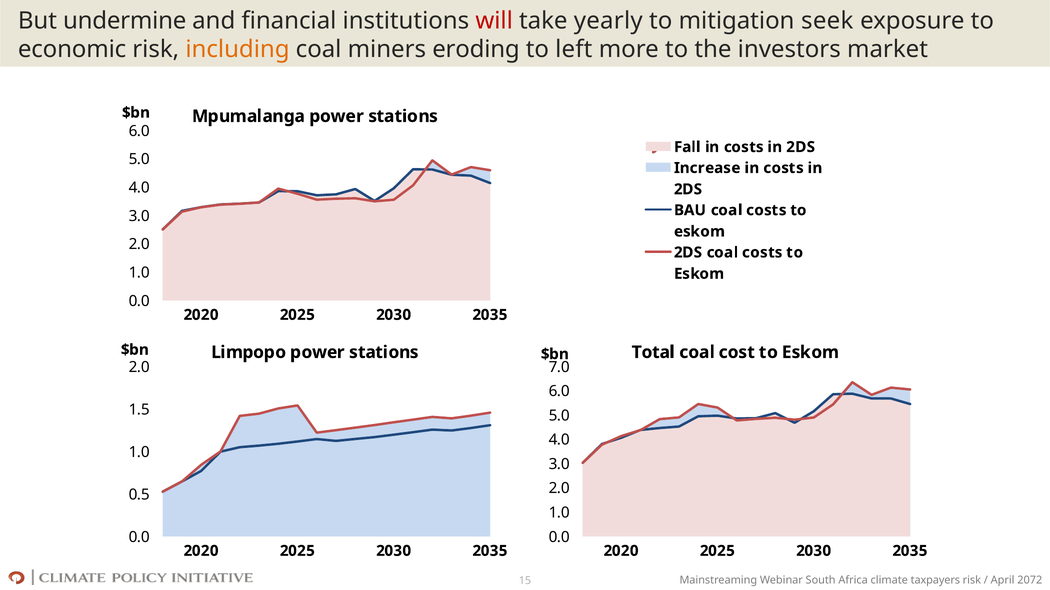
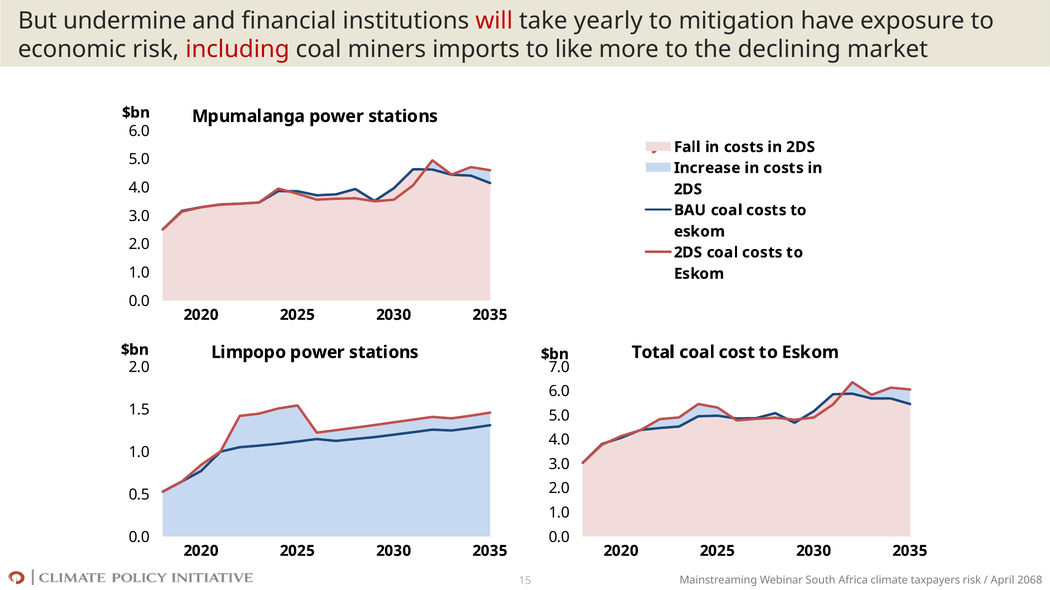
seek: seek -> have
including colour: orange -> red
eroding: eroding -> imports
left: left -> like
investors: investors -> declining
2072: 2072 -> 2068
